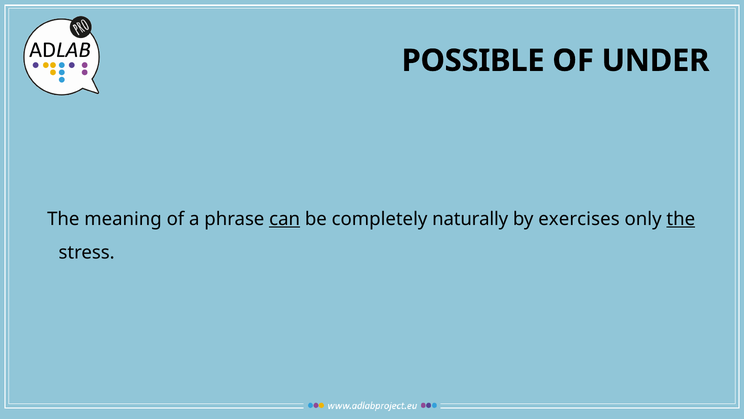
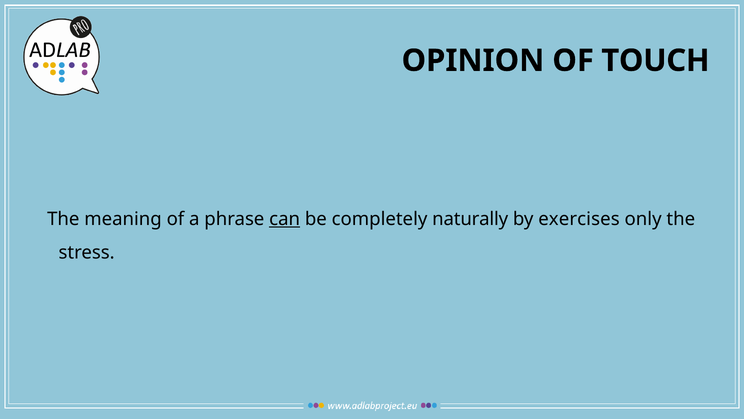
POSSIBLE: POSSIBLE -> OPINION
UNDER: UNDER -> TOUCH
the at (681, 219) underline: present -> none
